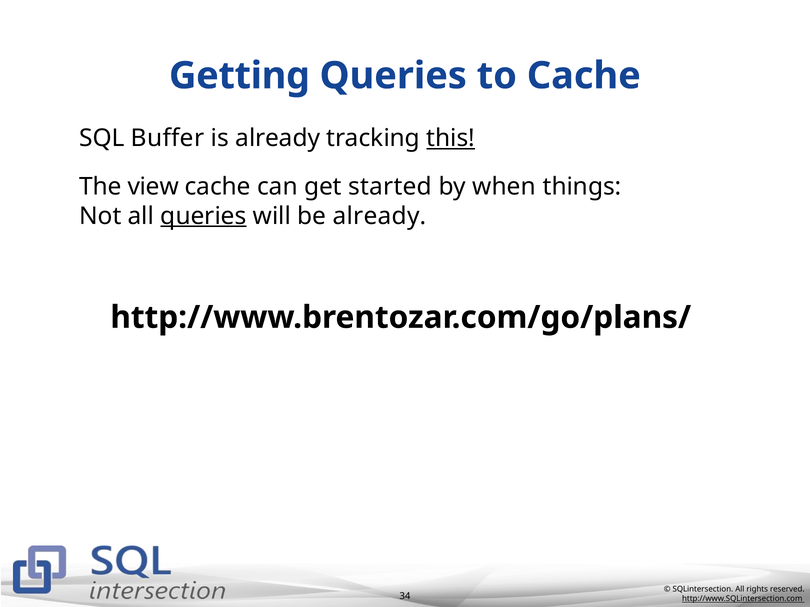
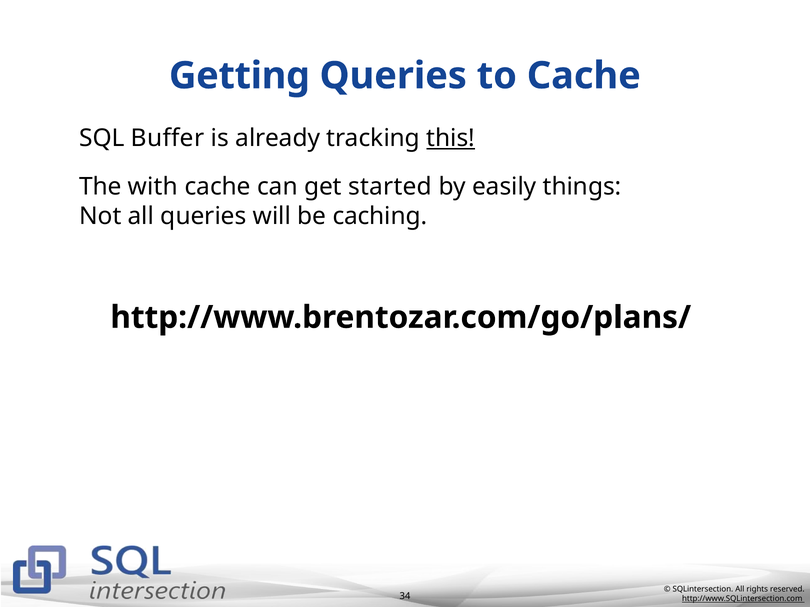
view: view -> with
when: when -> easily
queries at (203, 216) underline: present -> none
be already: already -> caching
